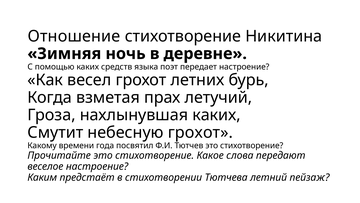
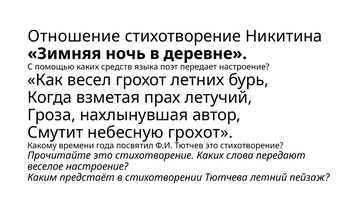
нахлынувшая каких: каких -> автор
стихотворение Какое: Какое -> Каких
